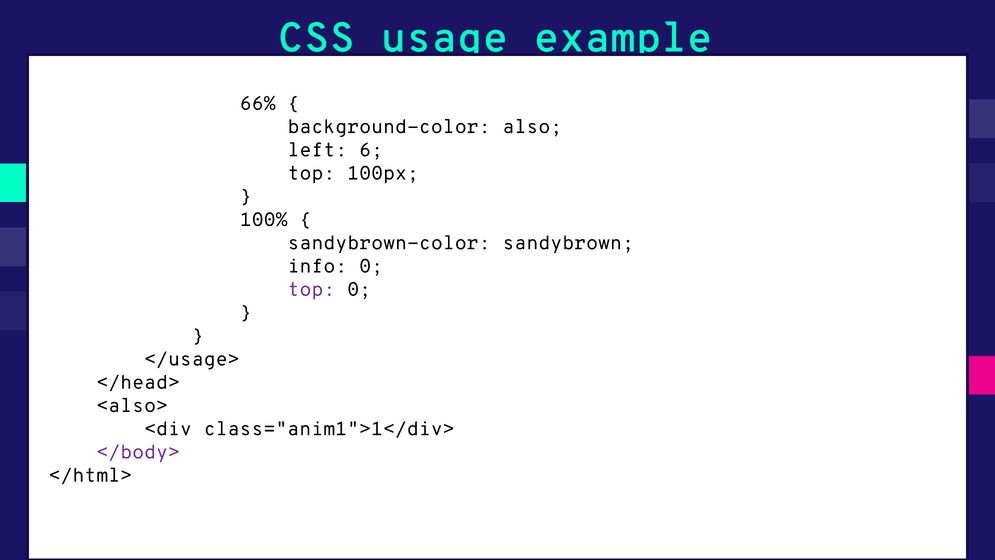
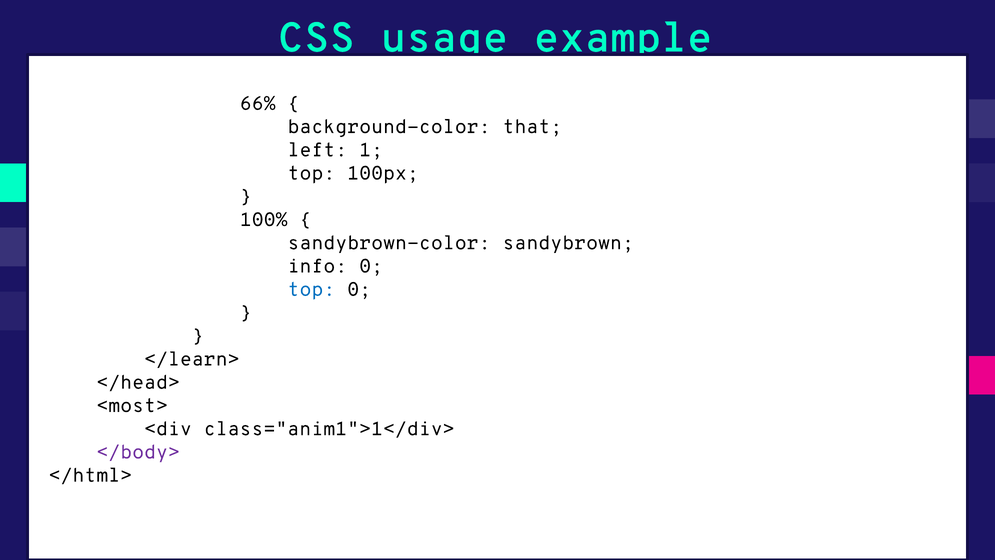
also: also -> that
6: 6 -> 1
top at (311, 289) colour: purple -> blue
</usage>: </usage> -> </learn>
<also>: <also> -> <most>
